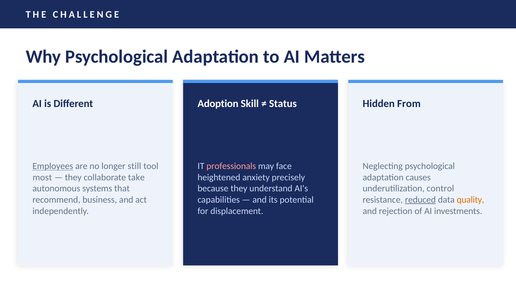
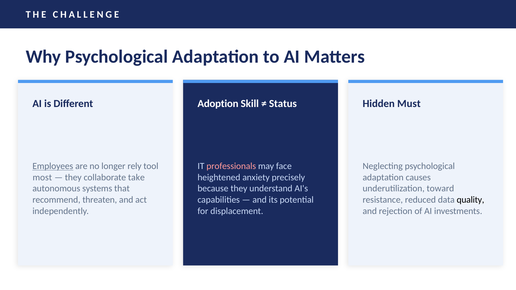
From: From -> Must
still: still -> rely
control: control -> toward
business: business -> threaten
reduced underline: present -> none
quality colour: orange -> black
